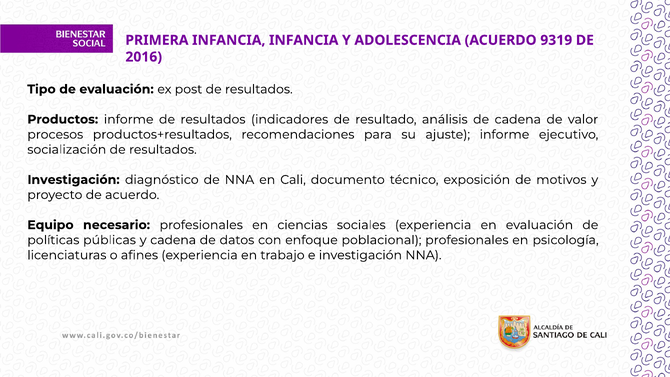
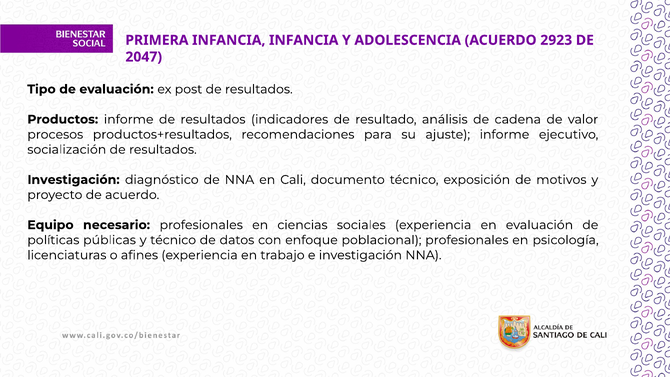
9319: 9319 -> 2923
2016: 2016 -> 2047
y cadena: cadena -> técnico
